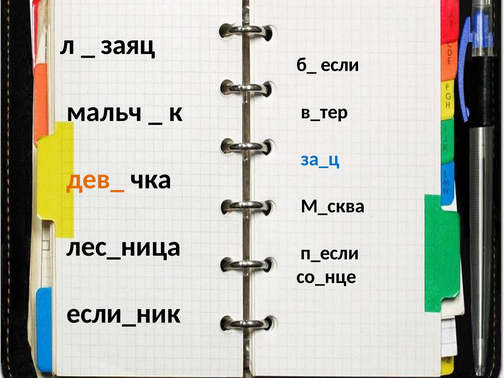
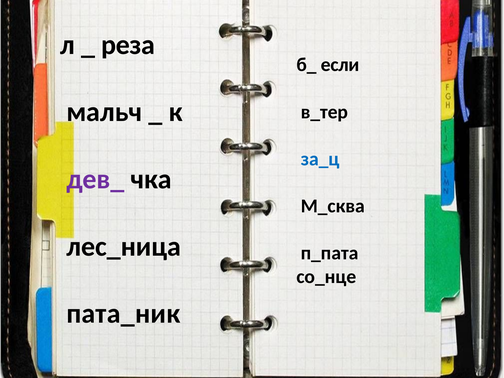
заяц: заяц -> реза
дев_ colour: orange -> purple
п_если: п_если -> п_пата
если_ник: если_ник -> пата_ник
